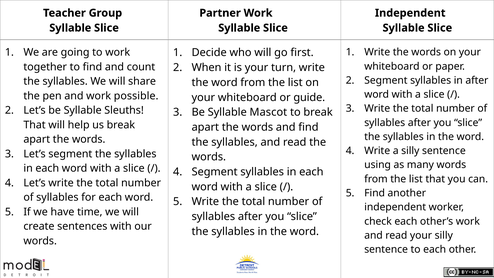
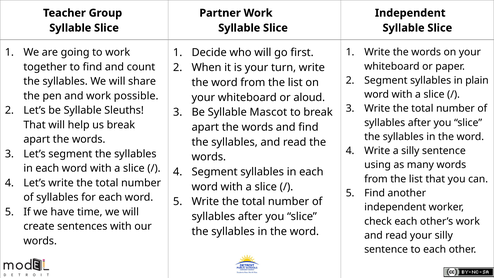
in after: after -> plain
guide: guide -> aloud
